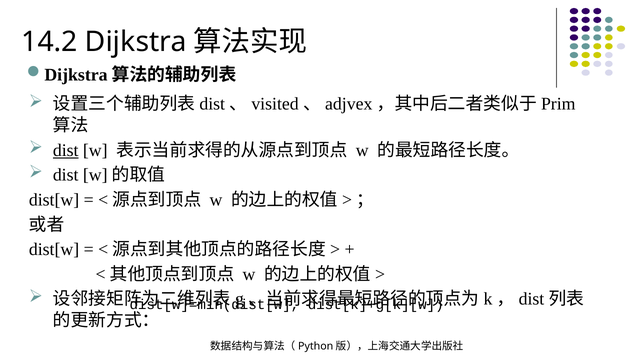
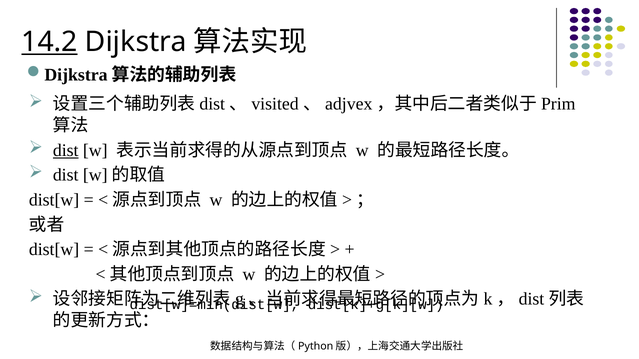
14.2 underline: none -> present
